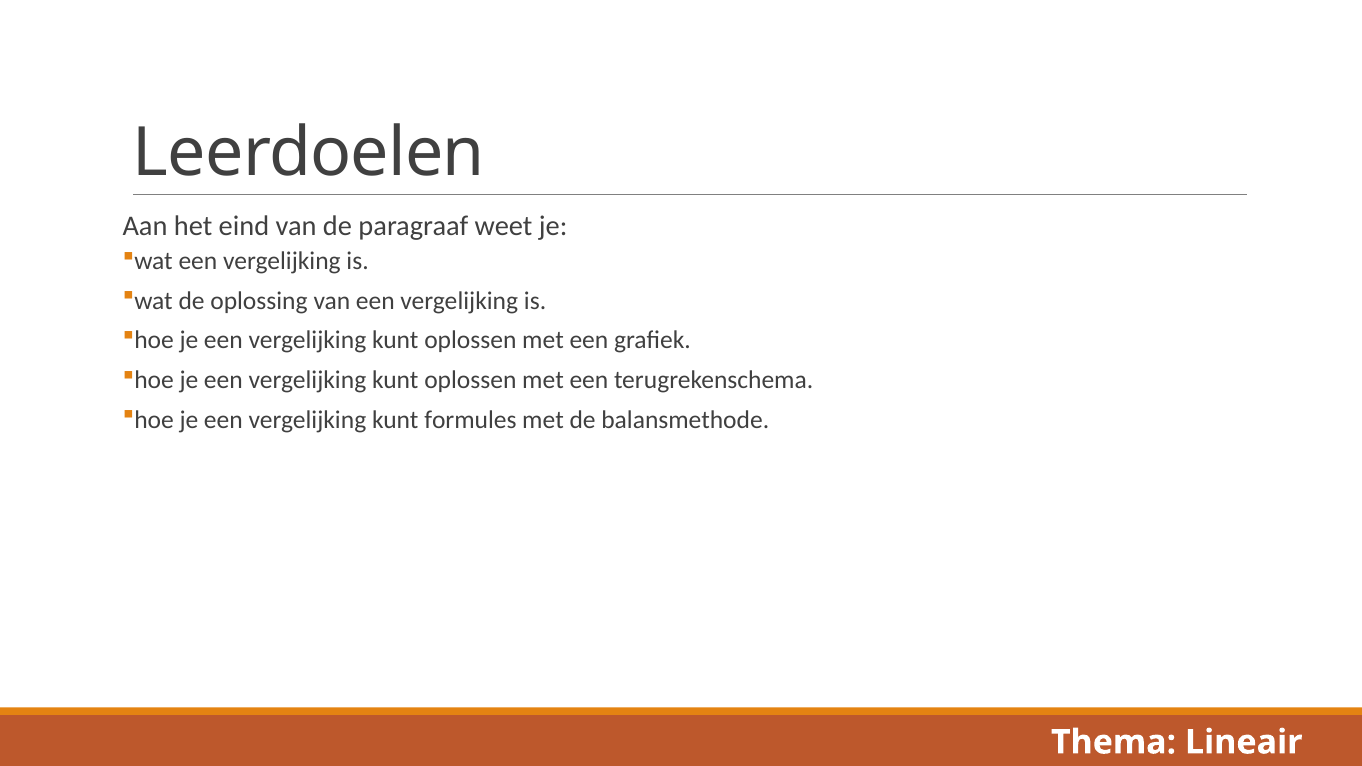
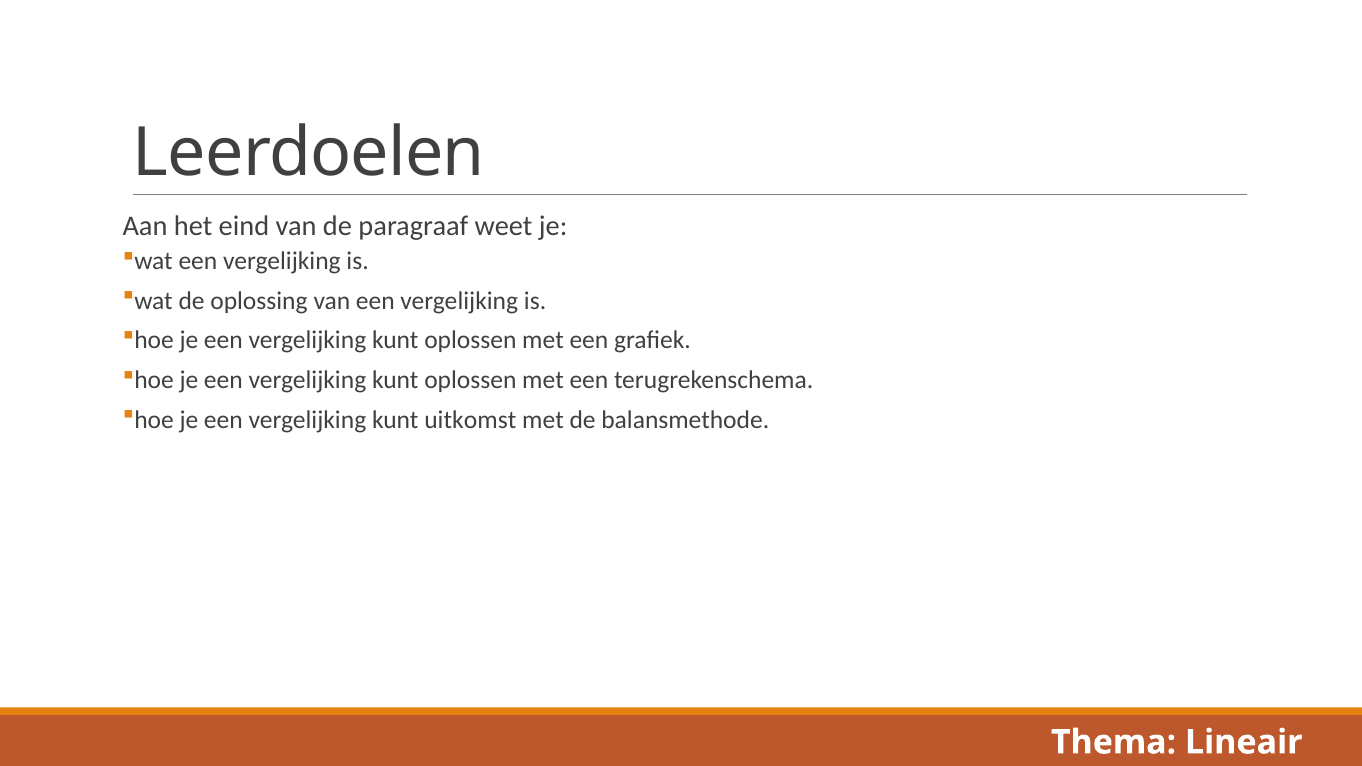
formules: formules -> uitkomst
